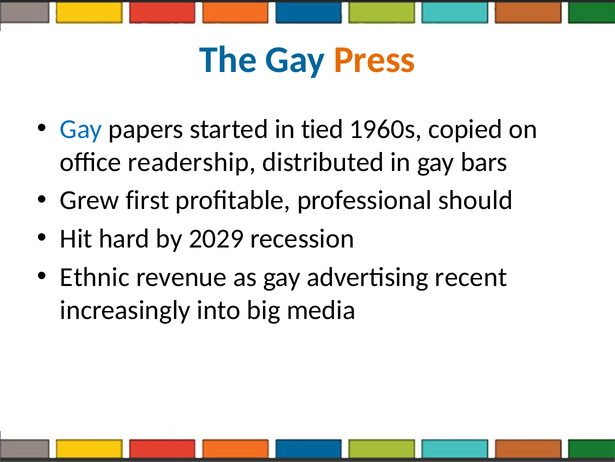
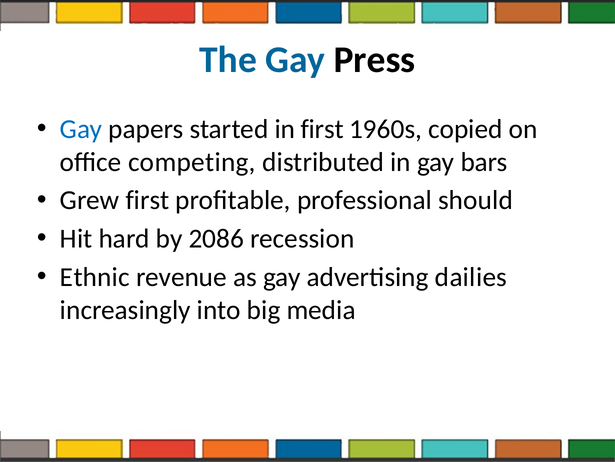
Press colour: orange -> black
in tied: tied -> first
readership: readership -> competing
2029: 2029 -> 2086
recent: recent -> dailies
